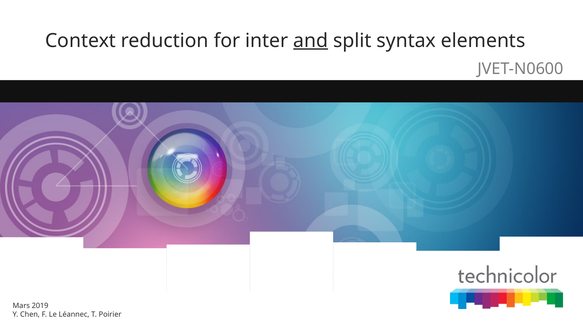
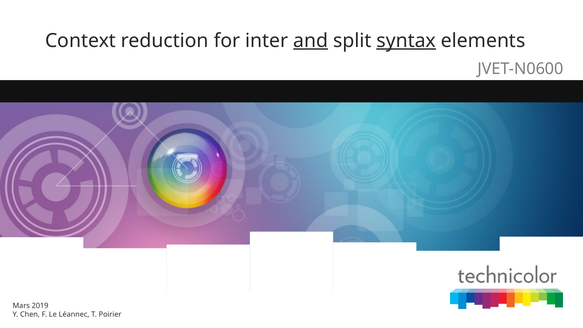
syntax underline: none -> present
